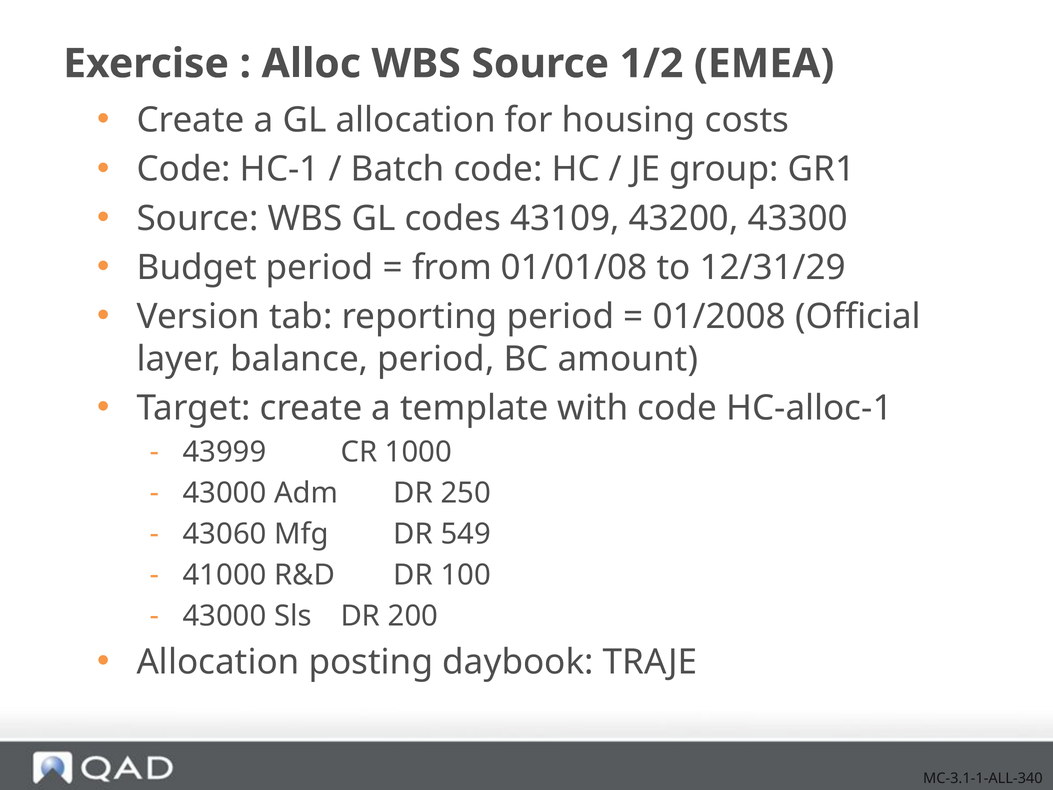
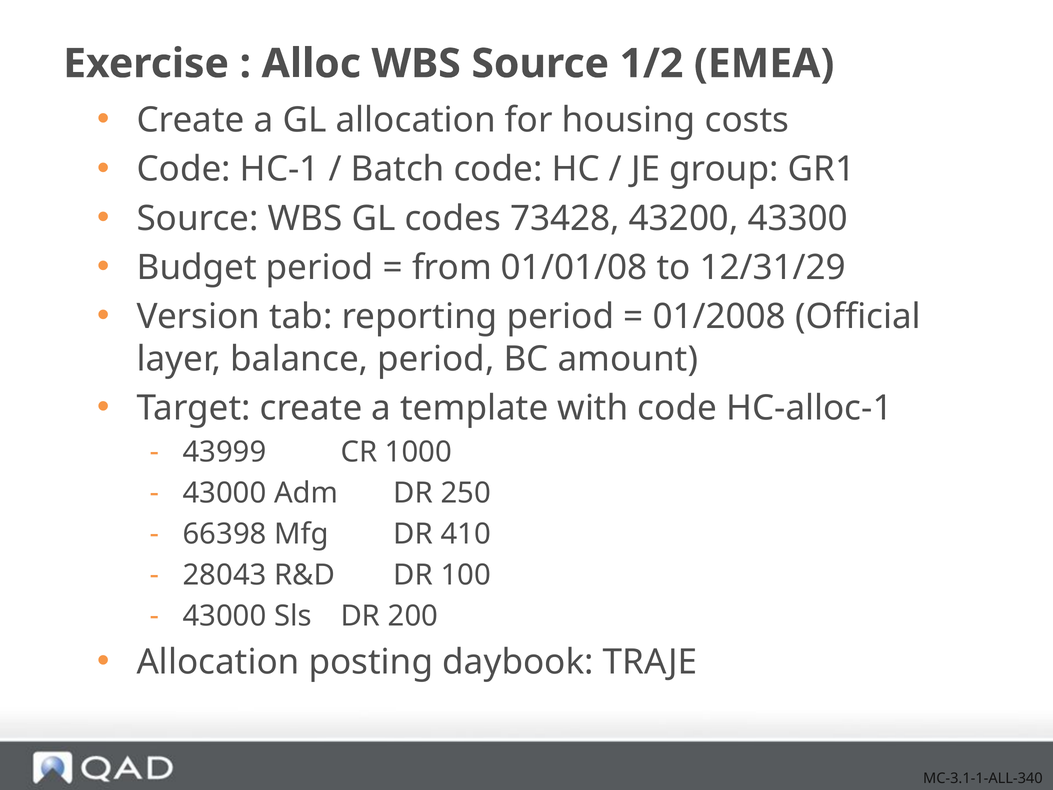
43109: 43109 -> 73428
43060: 43060 -> 66398
549: 549 -> 410
41000: 41000 -> 28043
